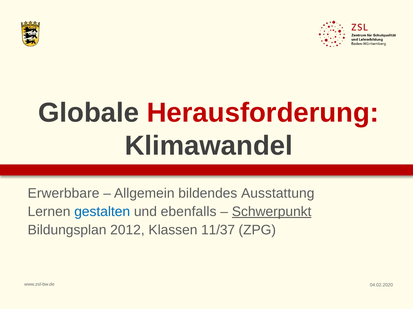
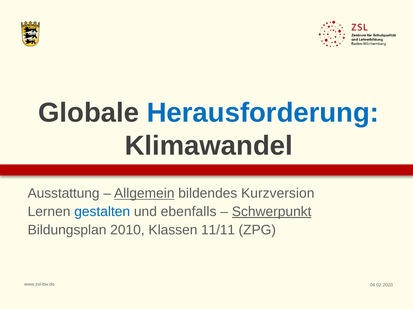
Herausforderung colour: red -> blue
Erwerbbare: Erwerbbare -> Ausstattung
Allgemein underline: none -> present
Ausstattung: Ausstattung -> Kurzversion
2012: 2012 -> 2010
11/37: 11/37 -> 11/11
